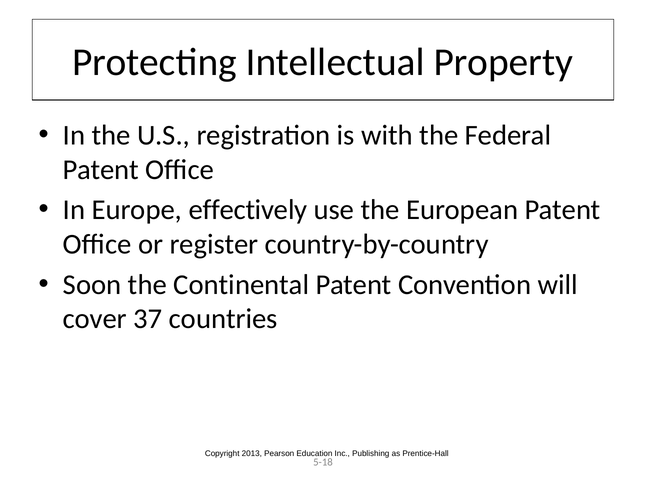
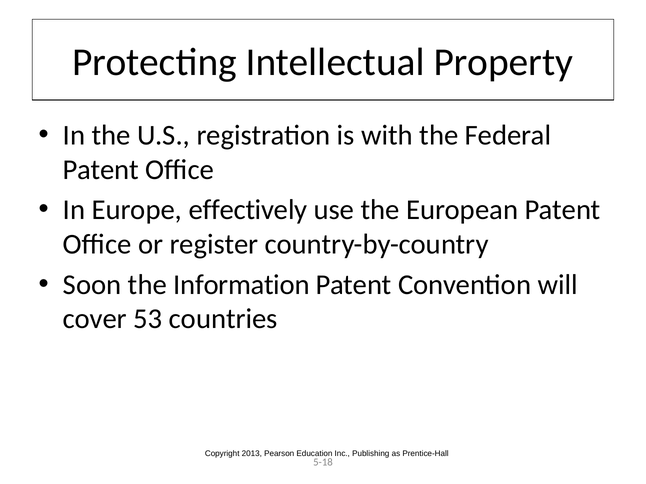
Continental: Continental -> Information
37: 37 -> 53
